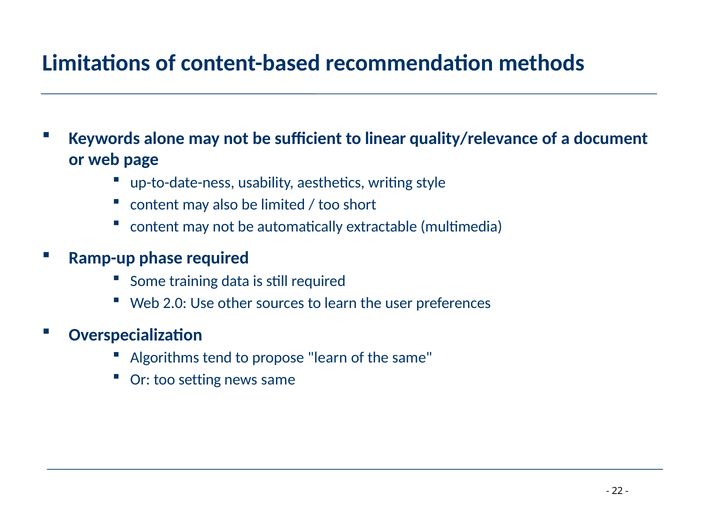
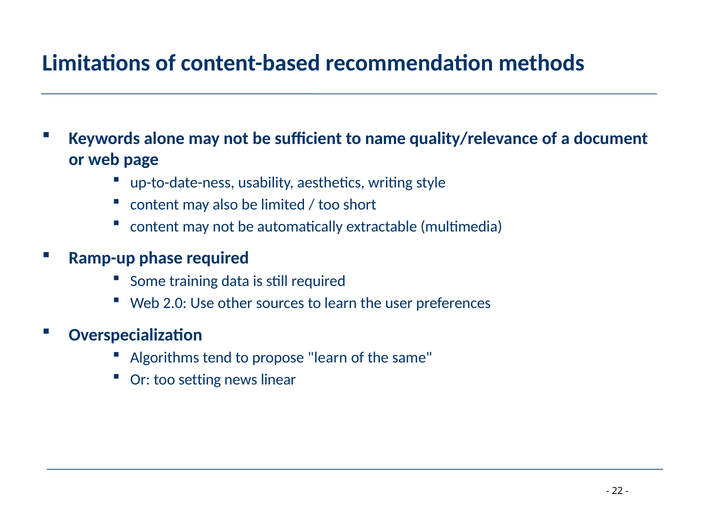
linear: linear -> name
news same: same -> linear
